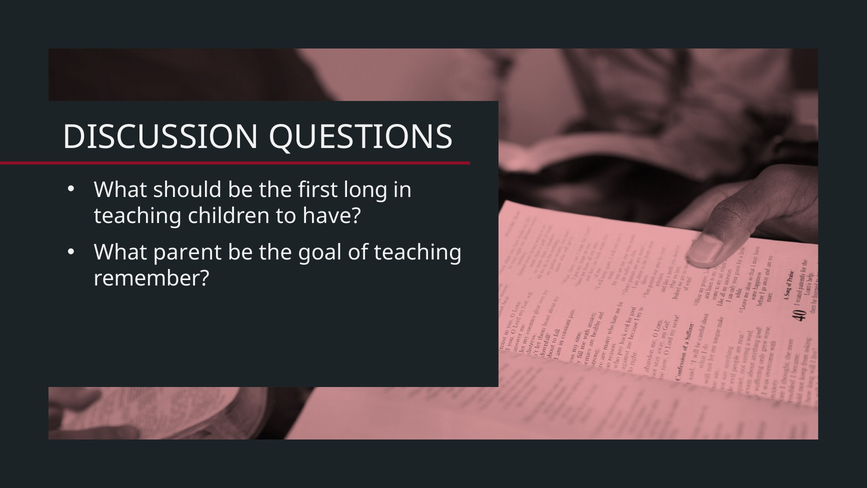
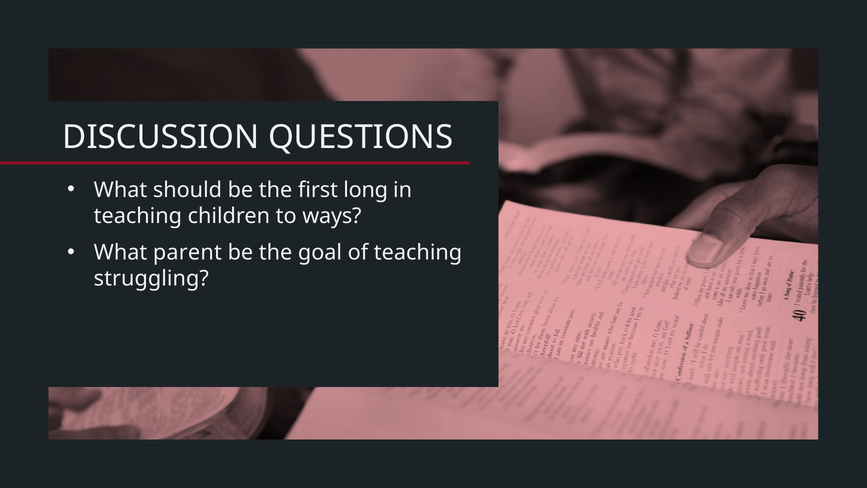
have: have -> ways
remember: remember -> struggling
